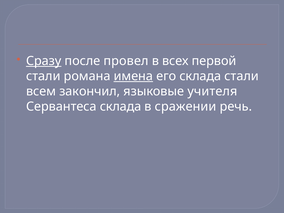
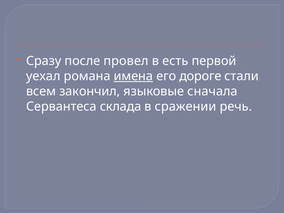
Сразу underline: present -> none
всех: всех -> есть
стали at (43, 76): стали -> уехал
его склада: склада -> дороге
учителя: учителя -> сначала
